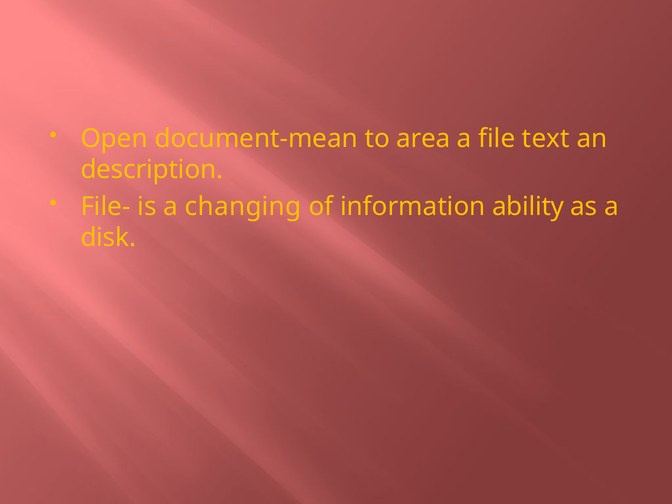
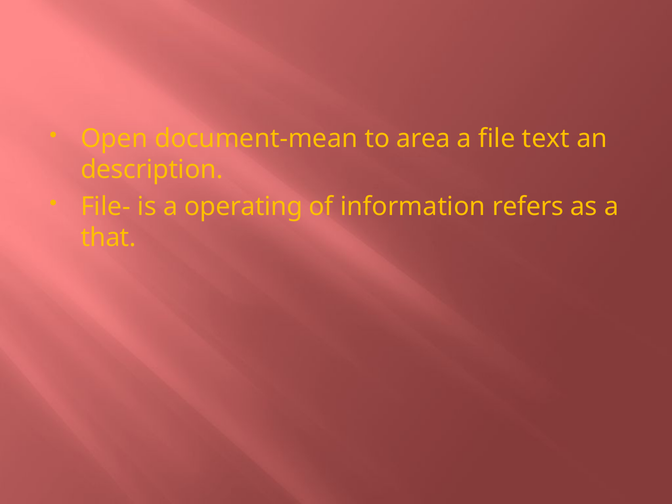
changing: changing -> operating
ability: ability -> refers
disk: disk -> that
